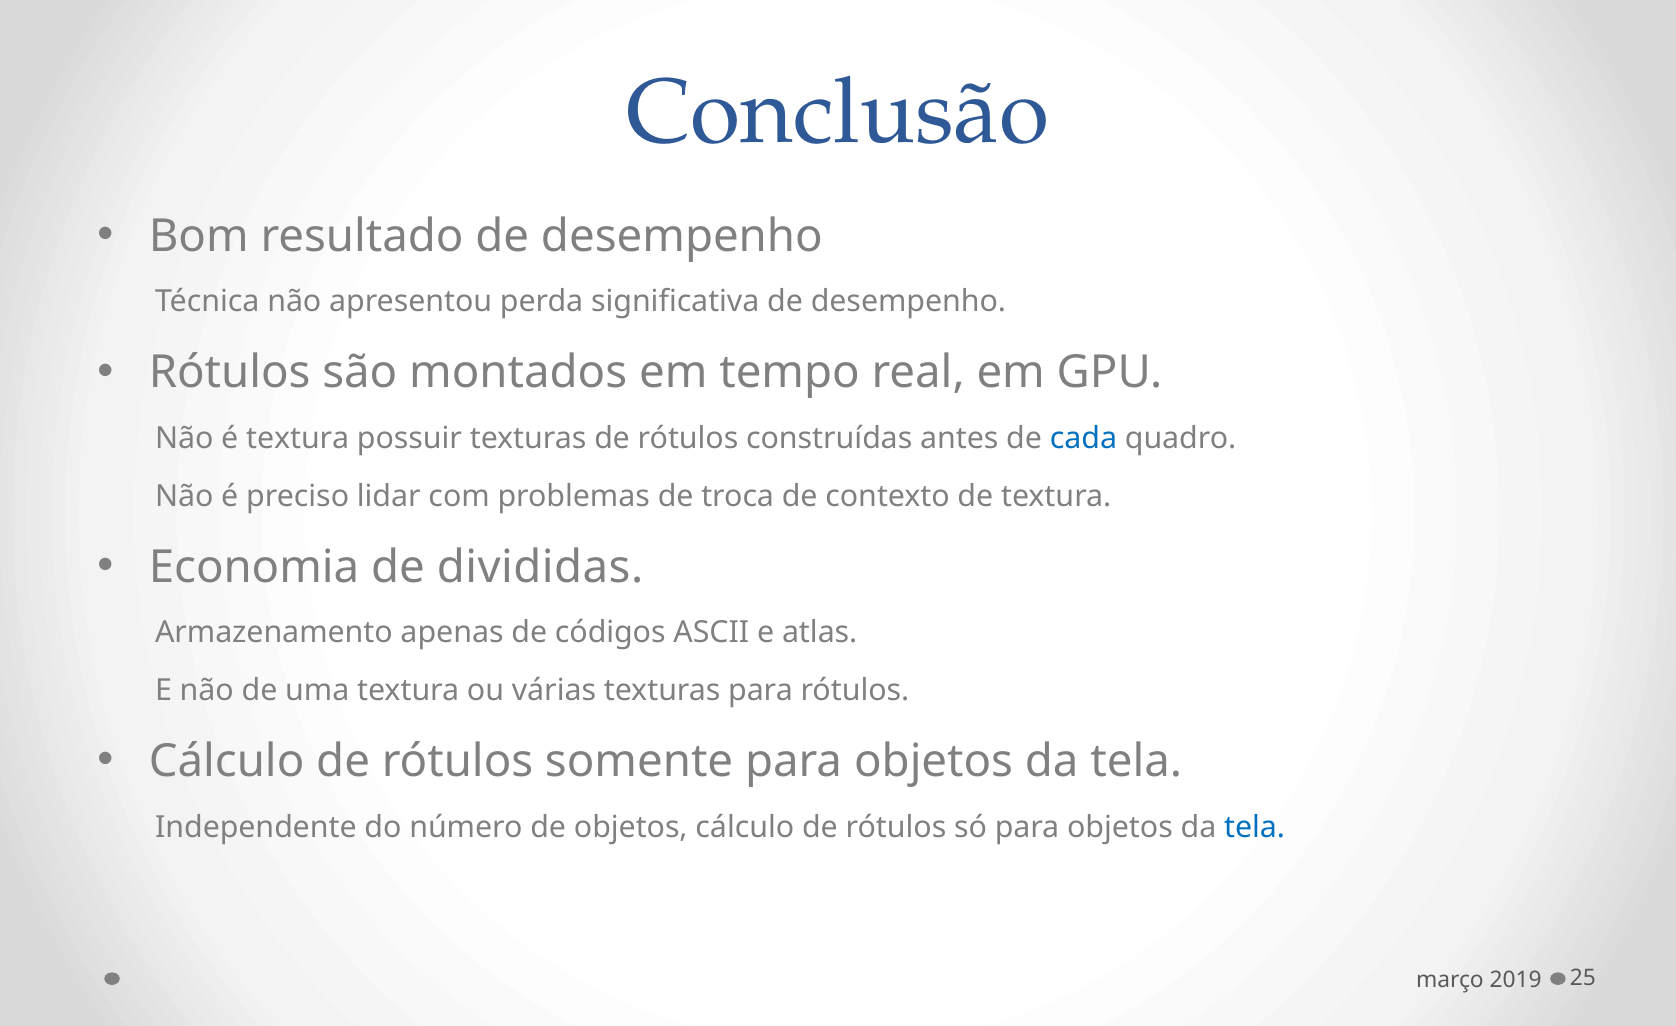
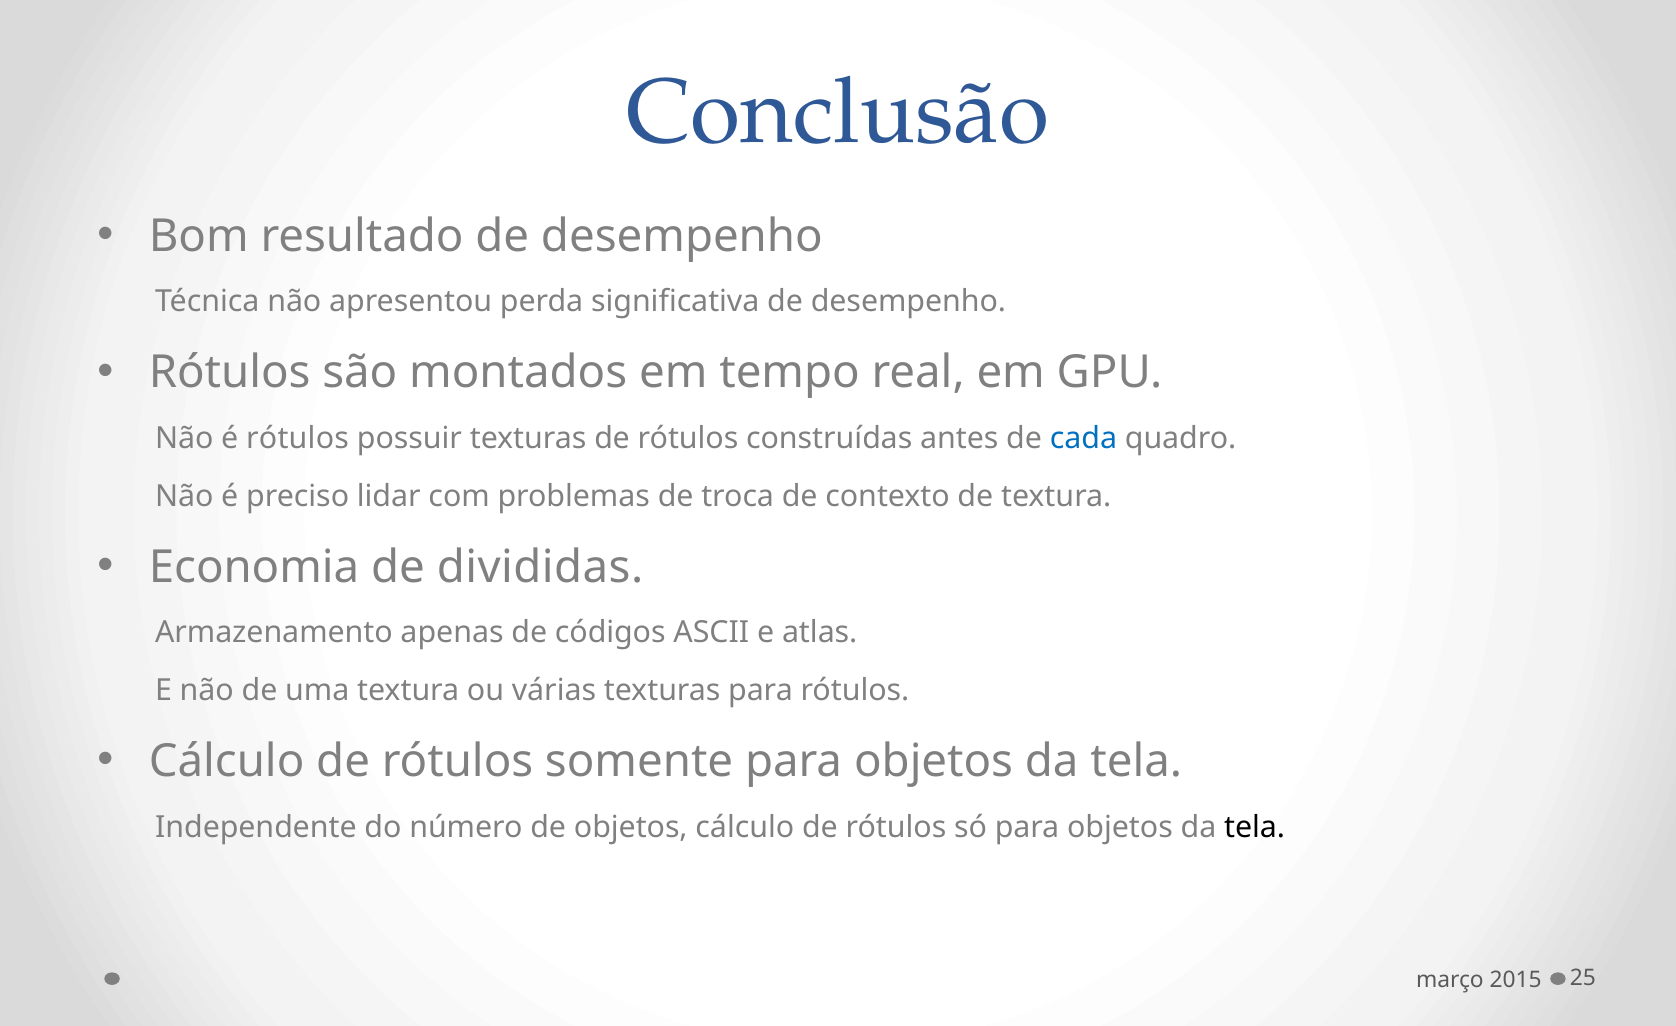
é textura: textura -> rótulos
tela at (1255, 827) colour: blue -> black
2019: 2019 -> 2015
